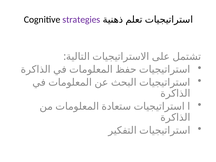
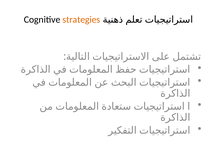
strategies colour: purple -> orange
